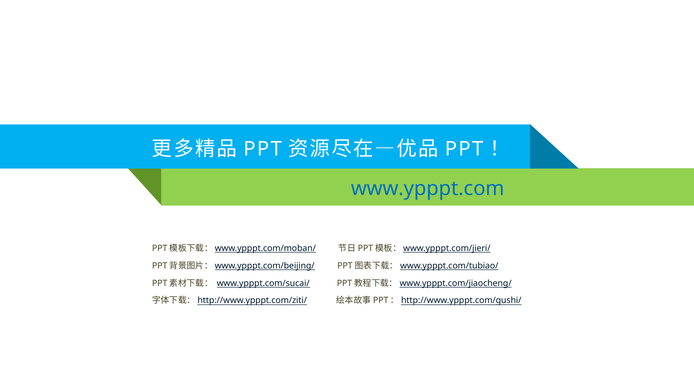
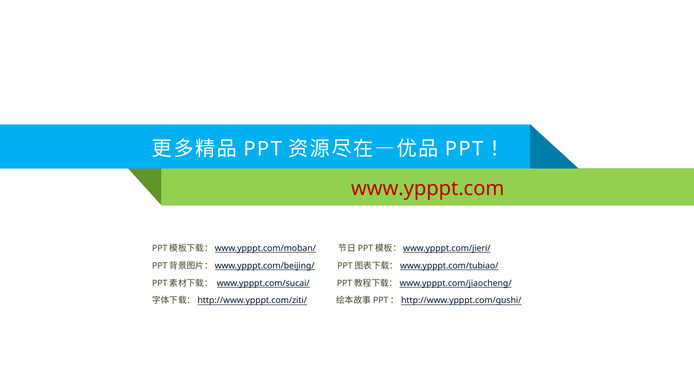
www.ypppt.com colour: blue -> red
